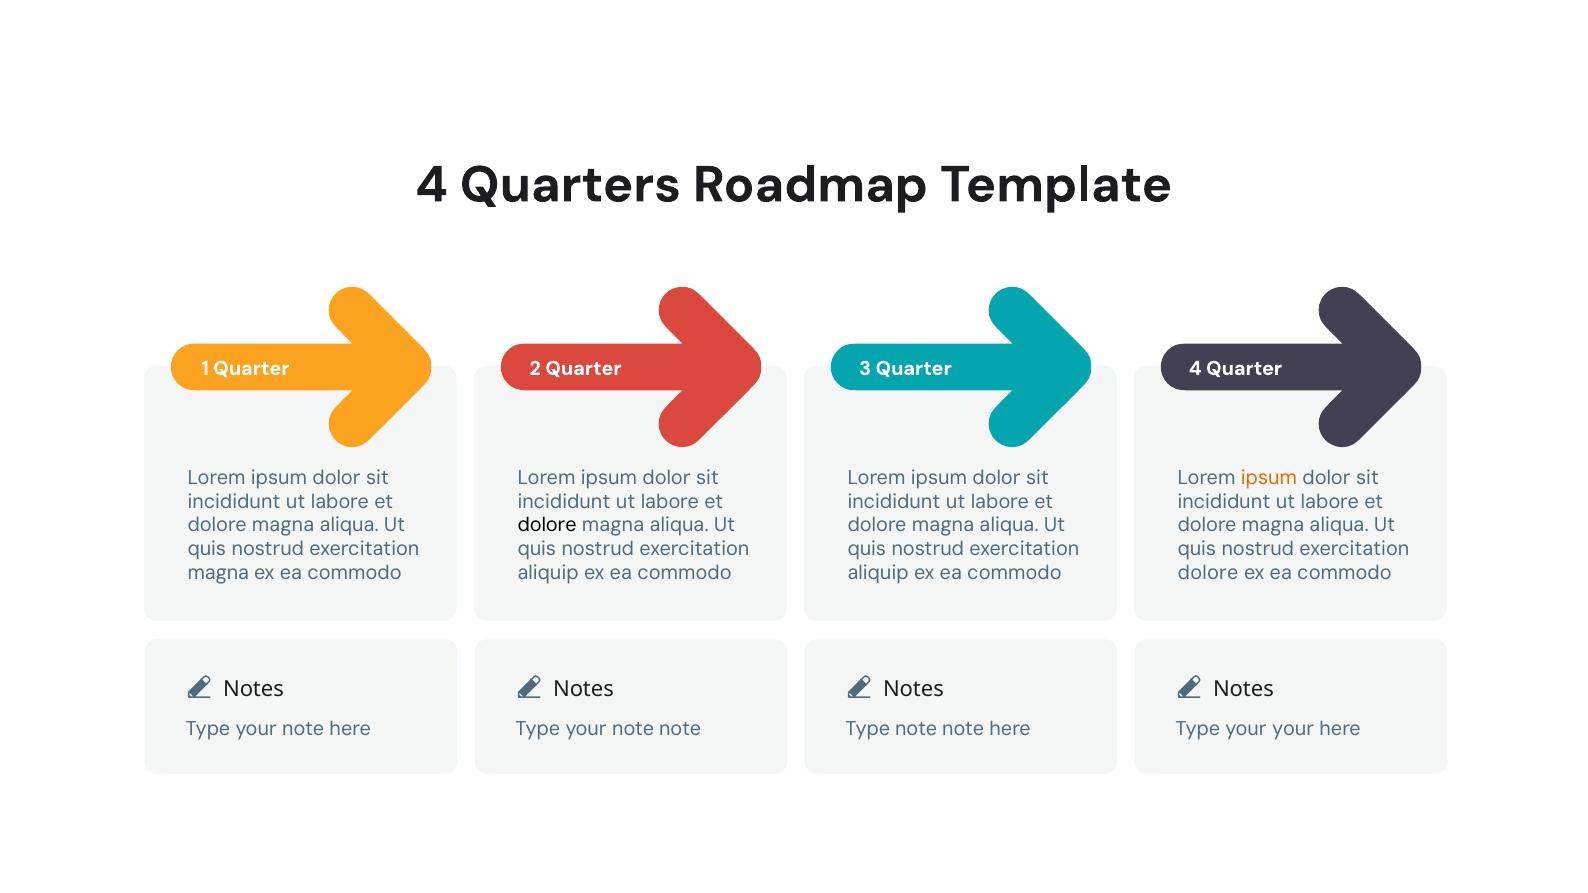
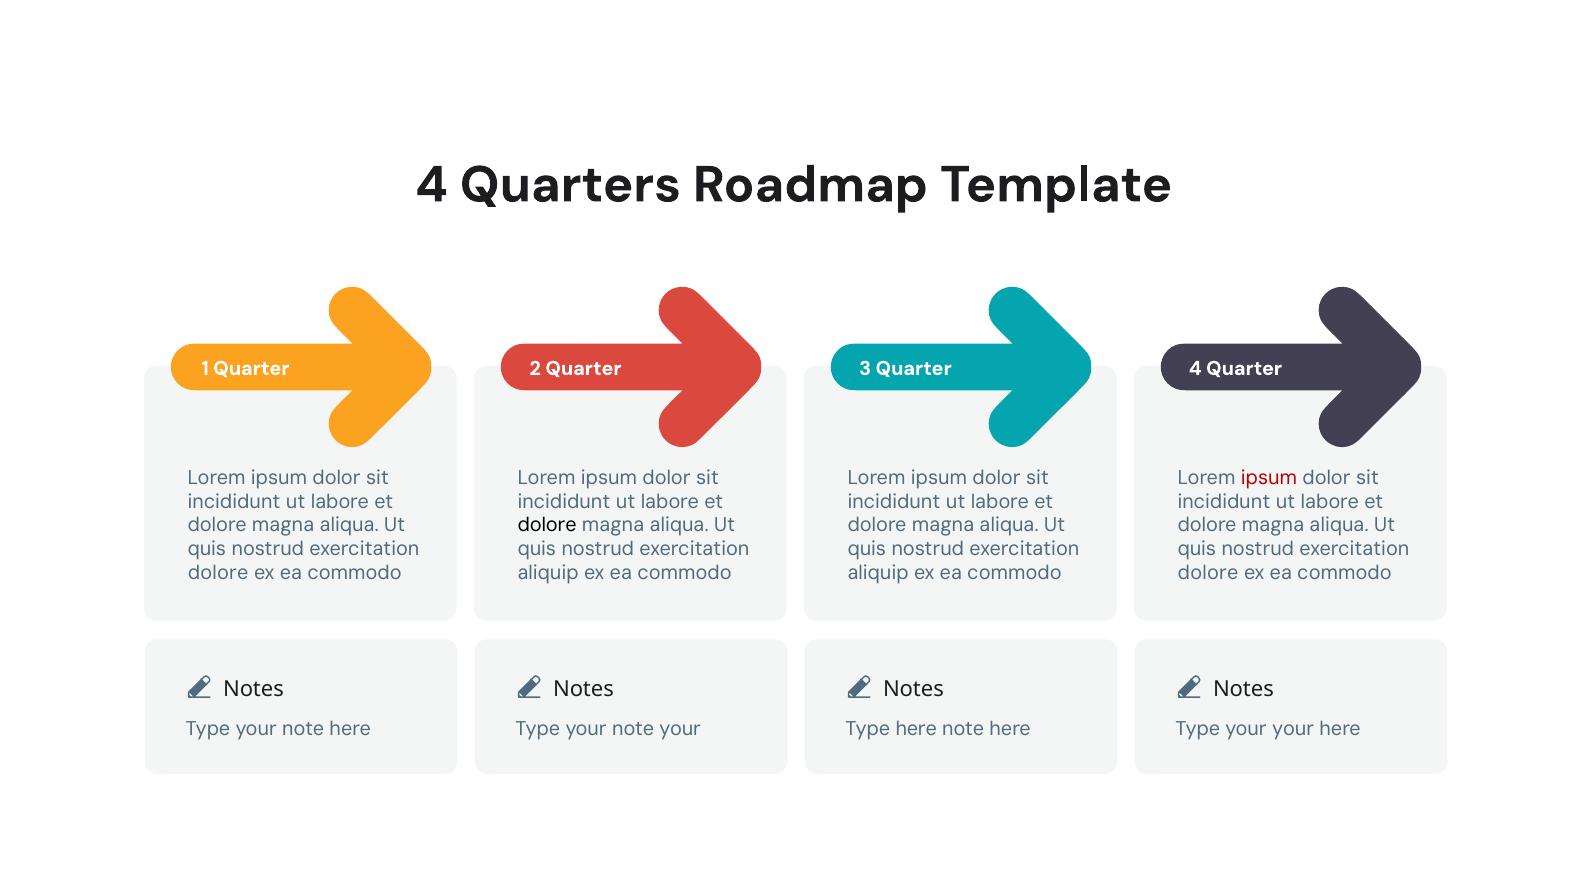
ipsum at (1269, 478) colour: orange -> red
magna at (218, 573): magna -> dolore
your note note: note -> your
Type note: note -> here
